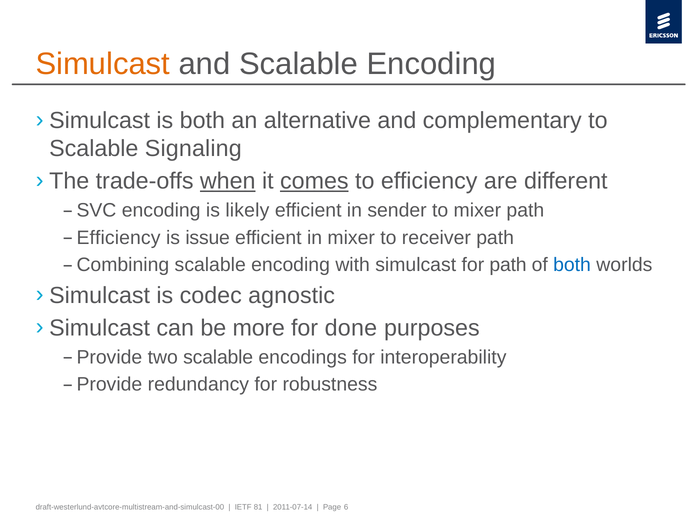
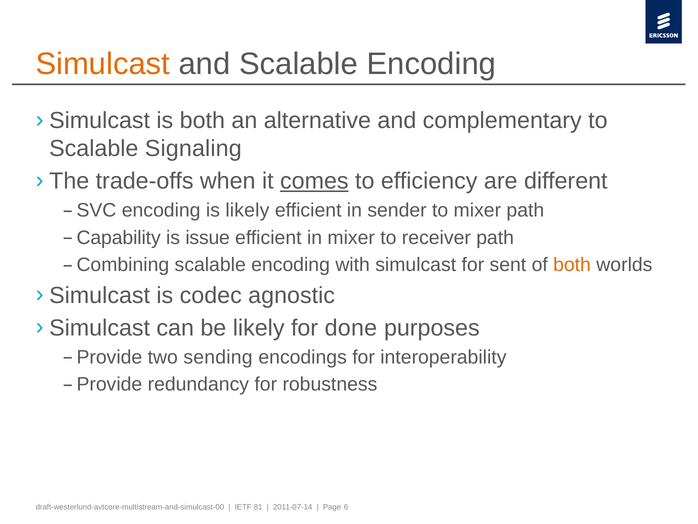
when underline: present -> none
Efficiency at (119, 237): Efficiency -> Capability
for path: path -> sent
both at (572, 265) colour: blue -> orange
be more: more -> likely
two scalable: scalable -> sending
